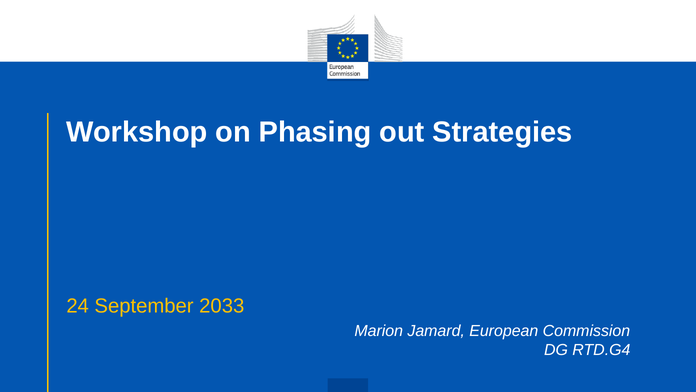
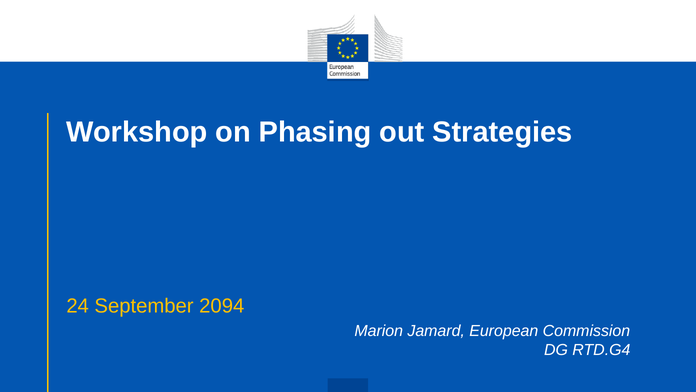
2033: 2033 -> 2094
